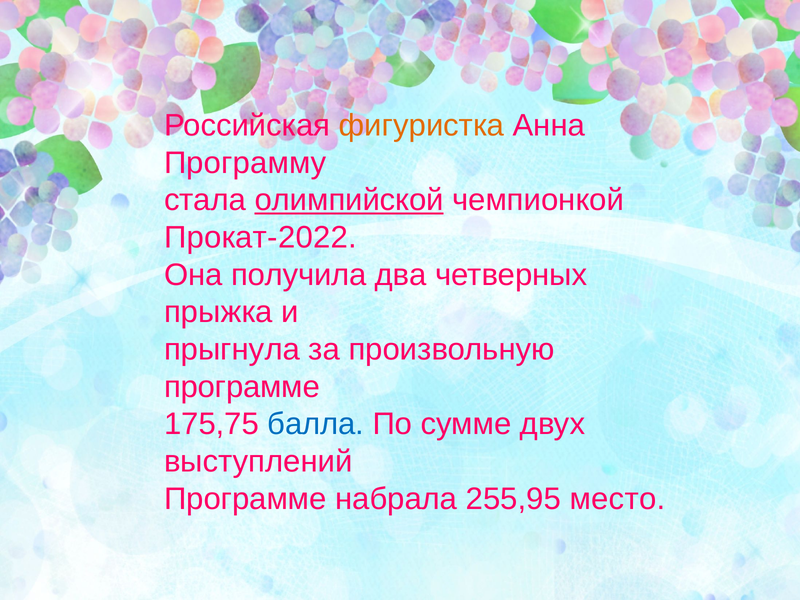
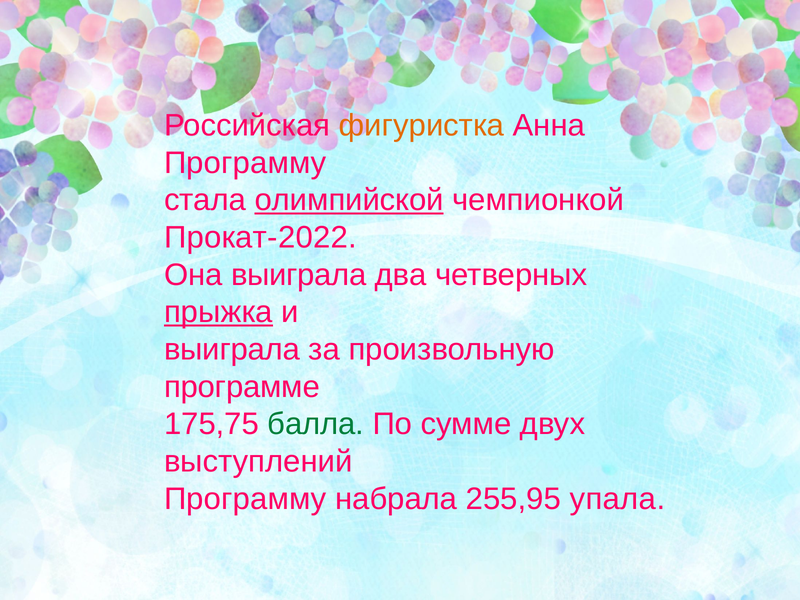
Она получила: получила -> выиграла
прыжка underline: none -> present
прыгнула at (232, 350): прыгнула -> выиграла
балла colour: blue -> green
Программе at (245, 499): Программе -> Программу
место: место -> упала
